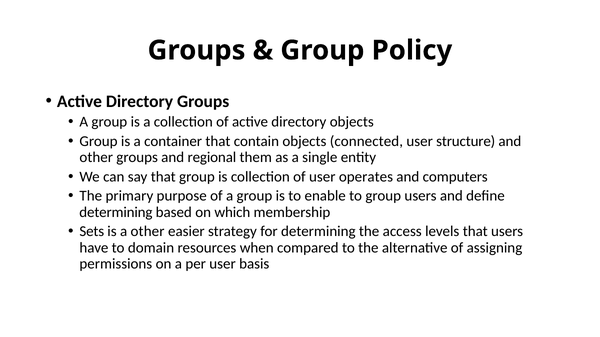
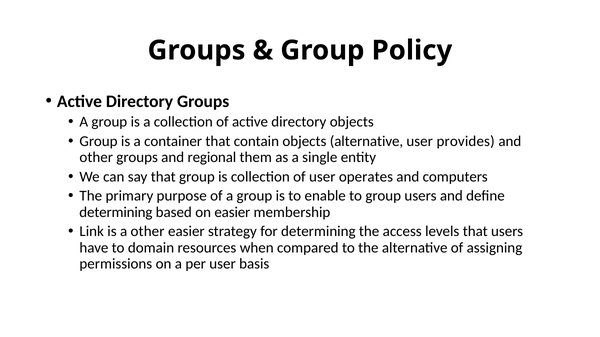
objects connected: connected -> alternative
structure: structure -> provides
on which: which -> easier
Sets: Sets -> Link
